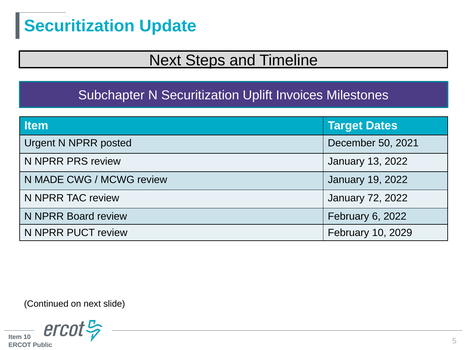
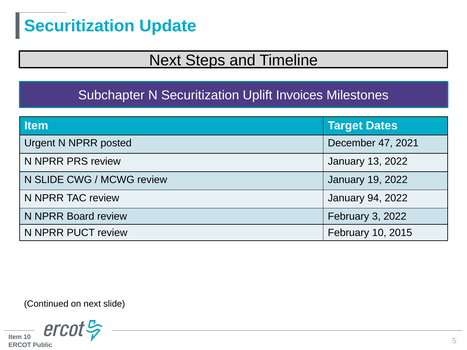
50: 50 -> 47
N MADE: MADE -> SLIDE
72: 72 -> 94
6: 6 -> 3
2029: 2029 -> 2015
